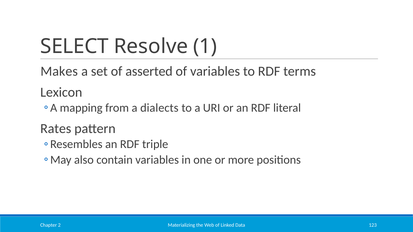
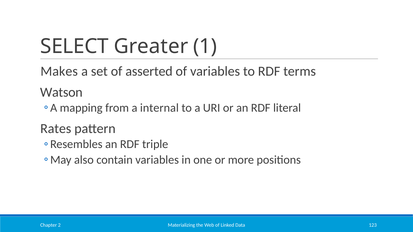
Resolve: Resolve -> Greater
Lexicon: Lexicon -> Watson
dialects: dialects -> internal
